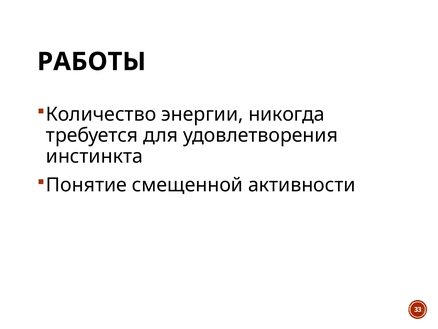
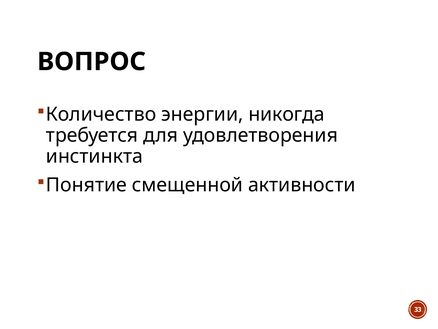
РАБОТЫ: РАБОТЫ -> ВОПРОС
